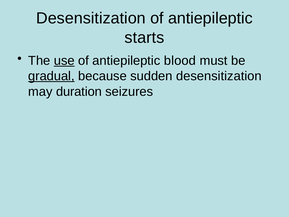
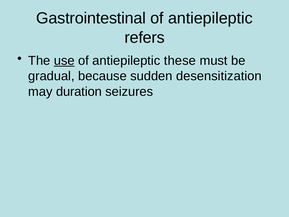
Desensitization at (91, 18): Desensitization -> Gastrointestinal
starts: starts -> refers
blood: blood -> these
gradual underline: present -> none
